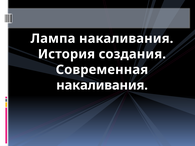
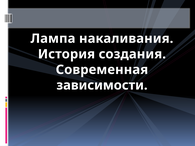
накаливания at (102, 85): накаливания -> зависимости
